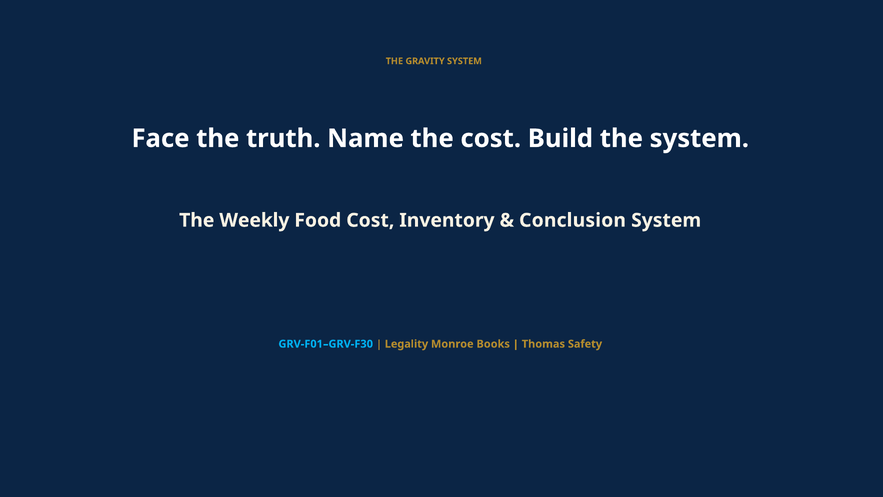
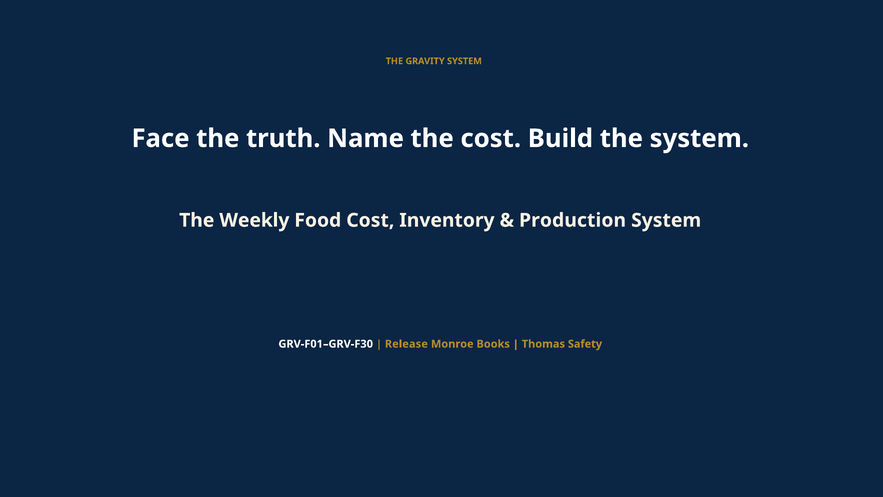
Conclusion: Conclusion -> Production
GRV-F01–GRV-F30 colour: light blue -> white
Legality: Legality -> Release
